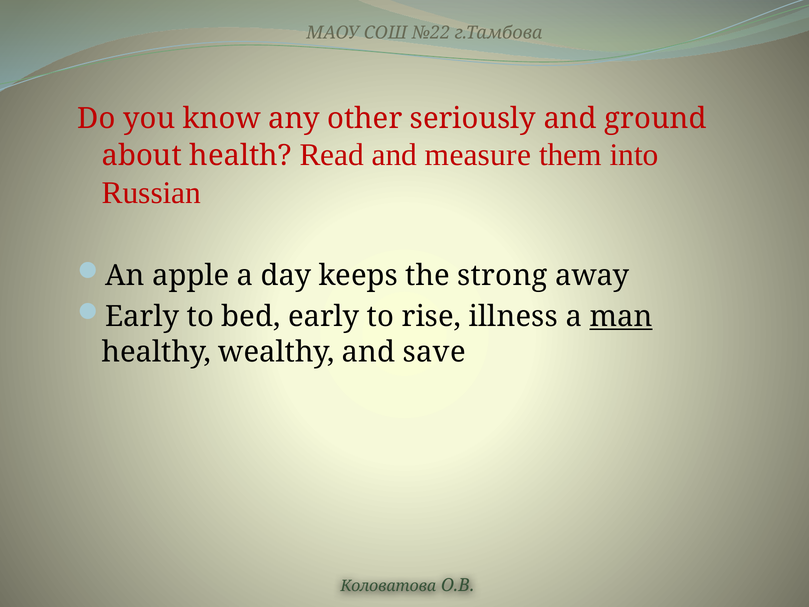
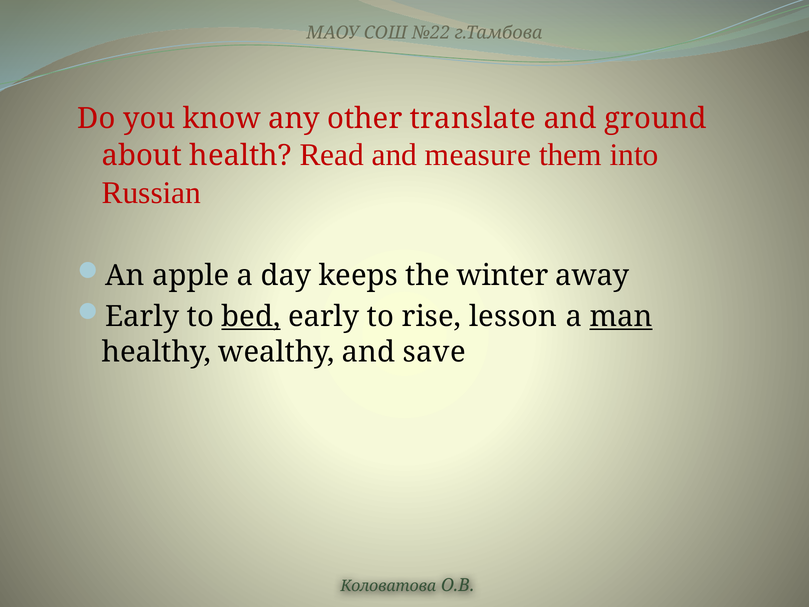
seriously: seriously -> translate
strong: strong -> winter
bed underline: none -> present
illness: illness -> lesson
